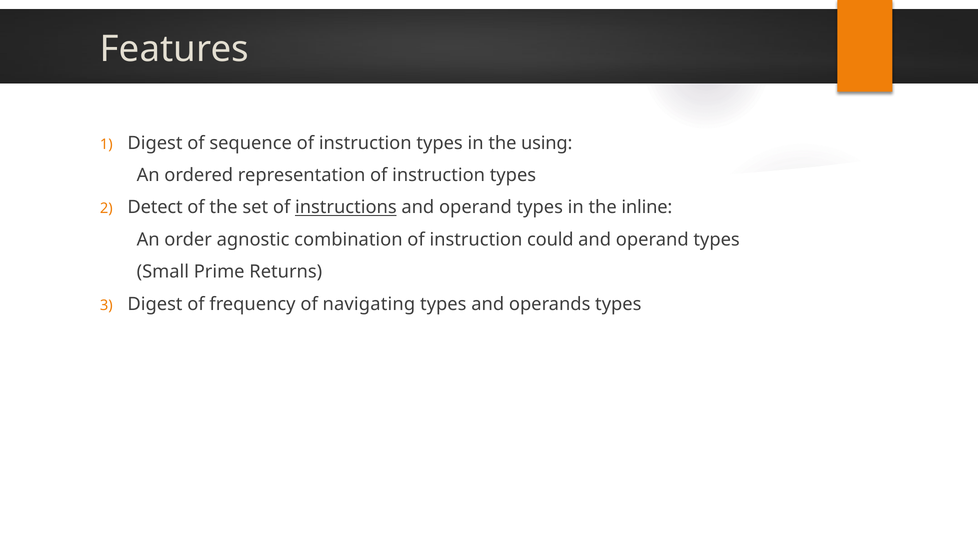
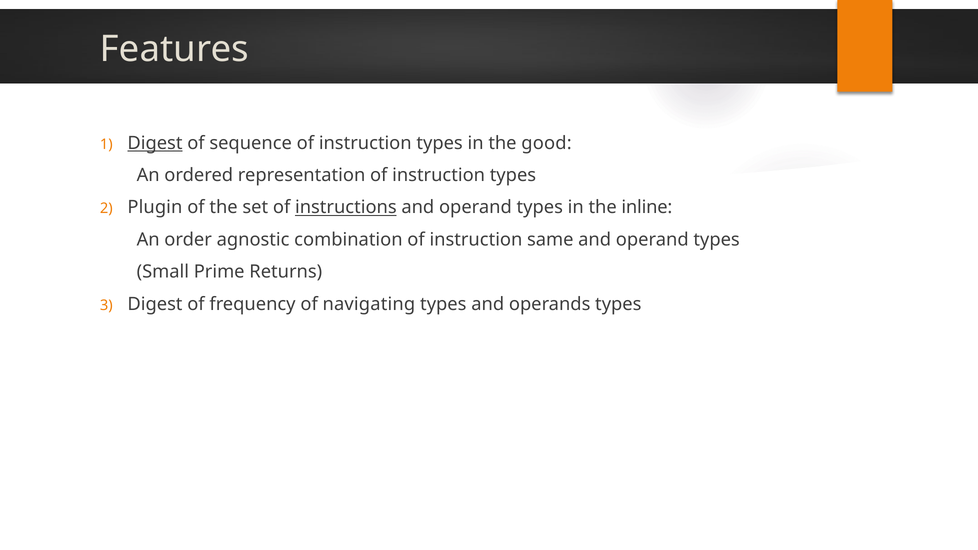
Digest at (155, 143) underline: none -> present
using: using -> good
Detect: Detect -> Plugin
could: could -> same
